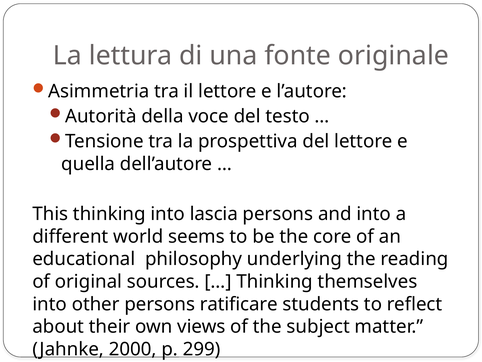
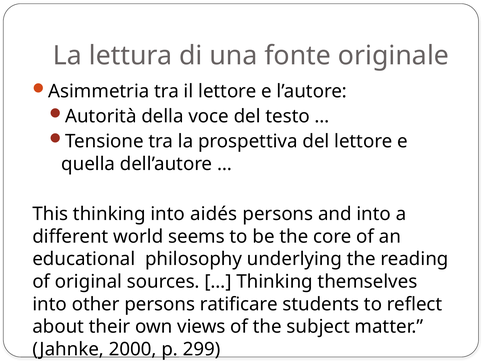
lascia: lascia -> aidés
